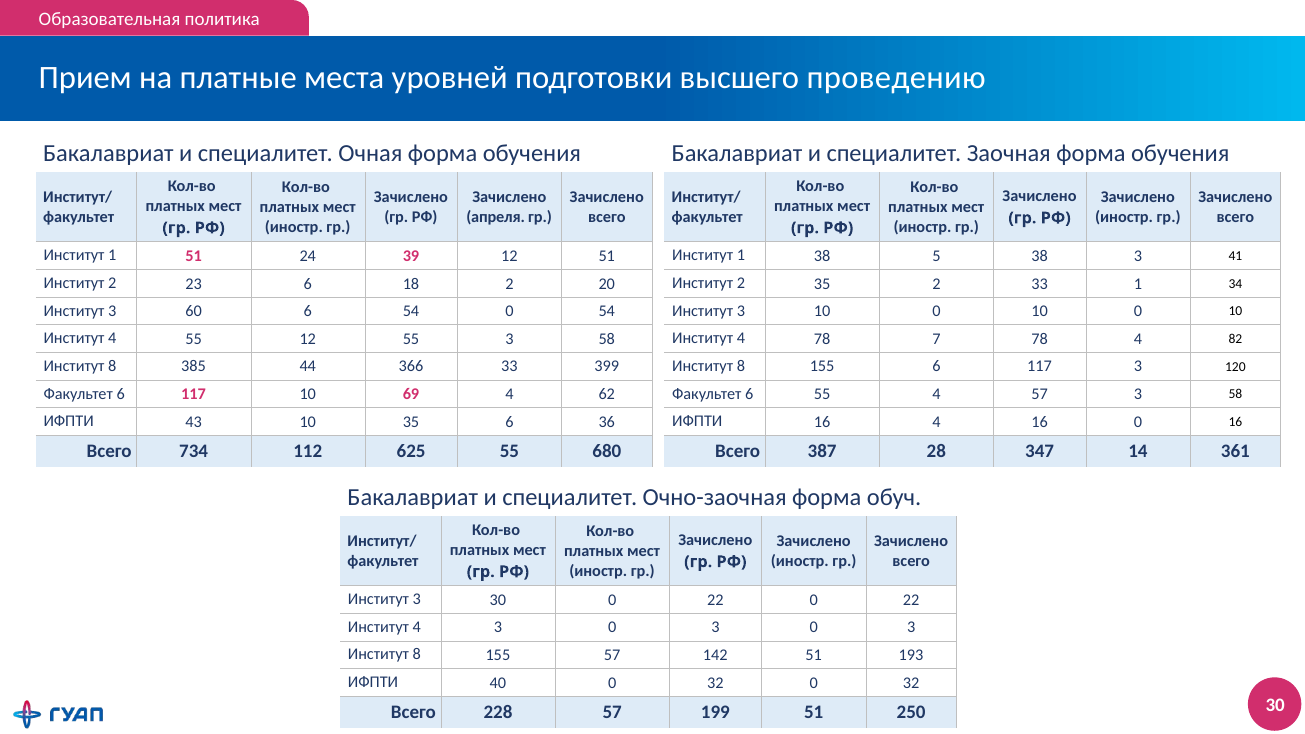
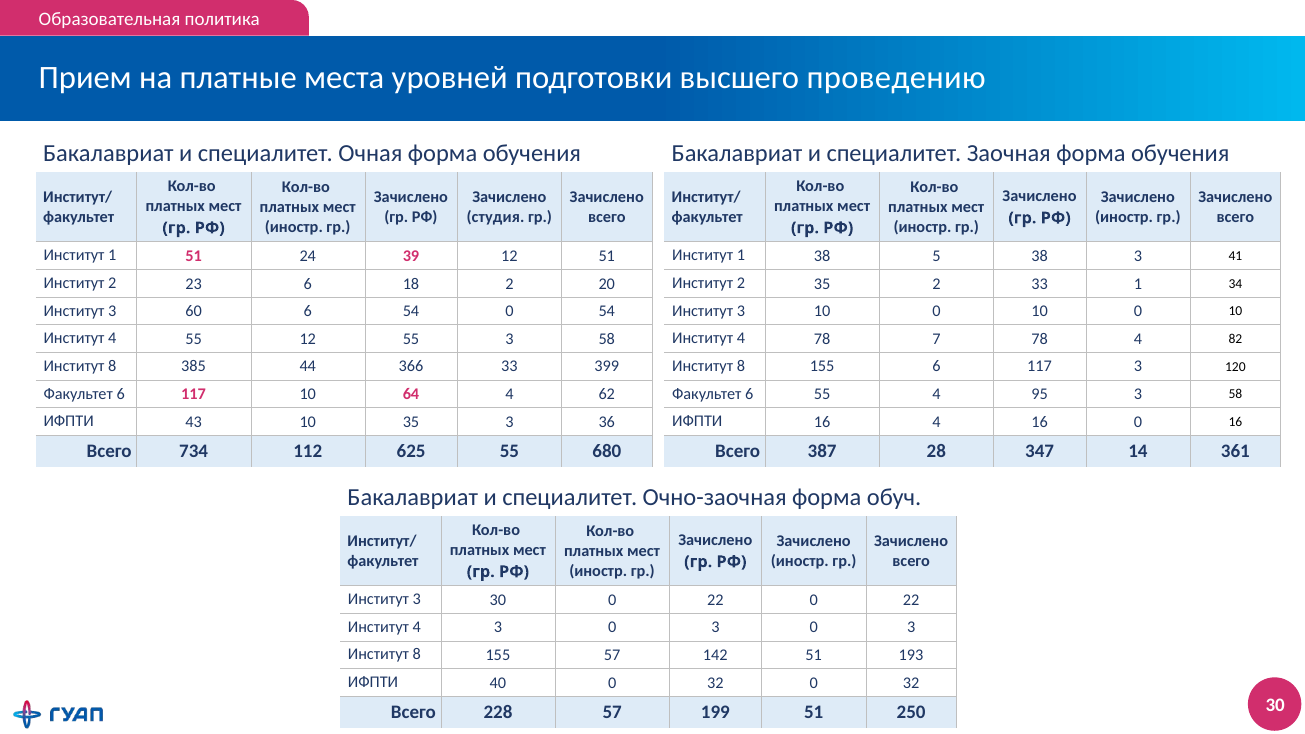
апреля: апреля -> студия
69: 69 -> 64
4 57: 57 -> 95
35 6: 6 -> 3
